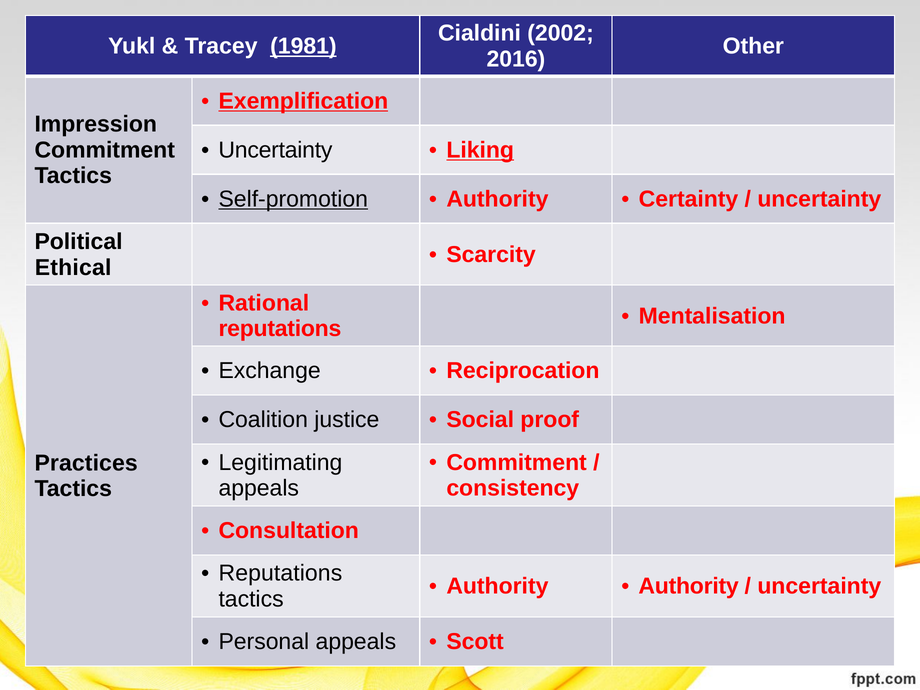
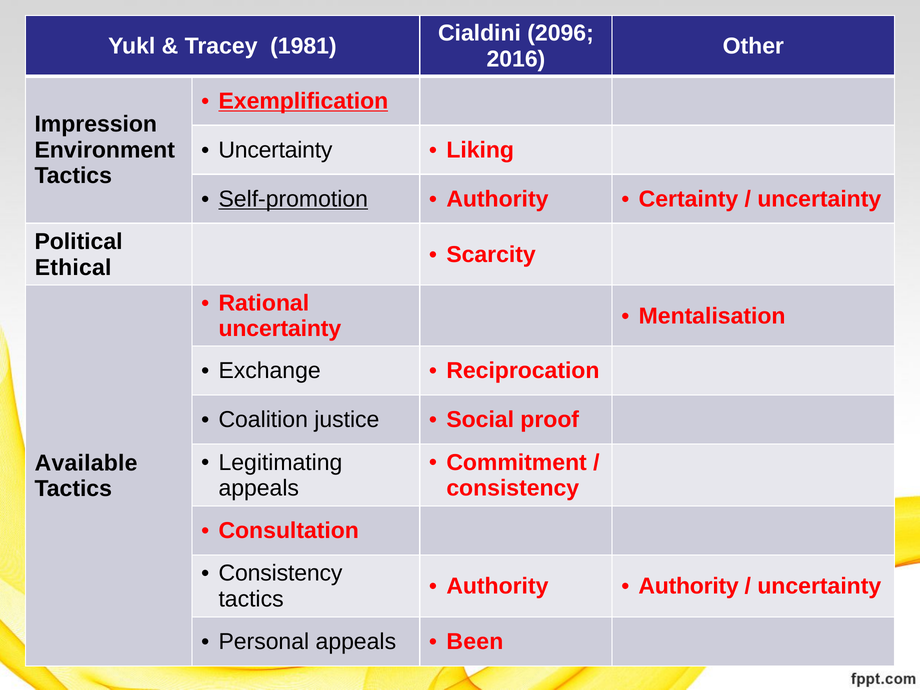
2002: 2002 -> 2096
1981 underline: present -> none
Commitment at (105, 150): Commitment -> Environment
Liking underline: present -> none
reputations at (280, 329): reputations -> uncertainty
Practices: Practices -> Available
Reputations at (280, 573): Reputations -> Consistency
Scott: Scott -> Been
